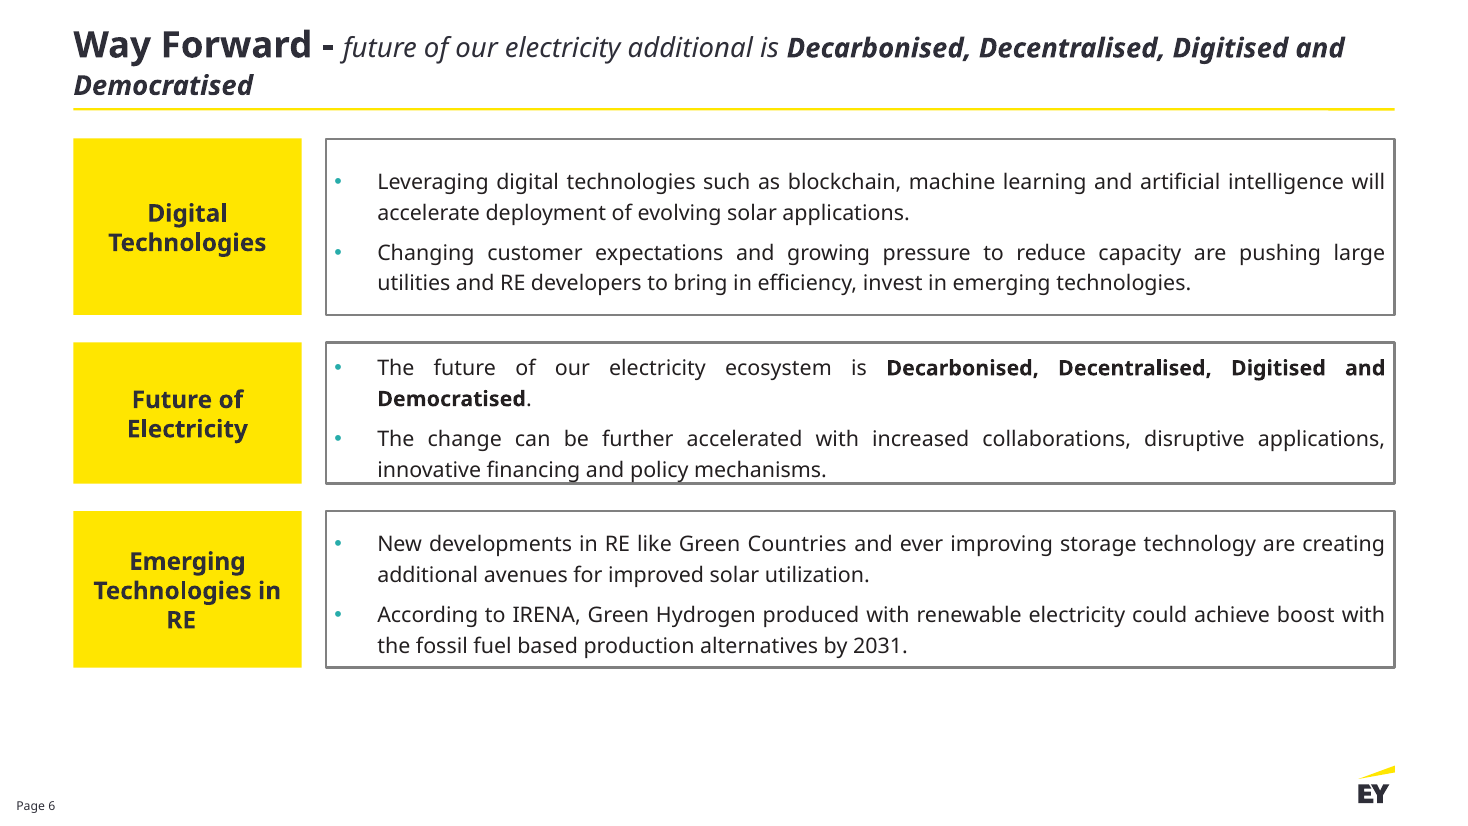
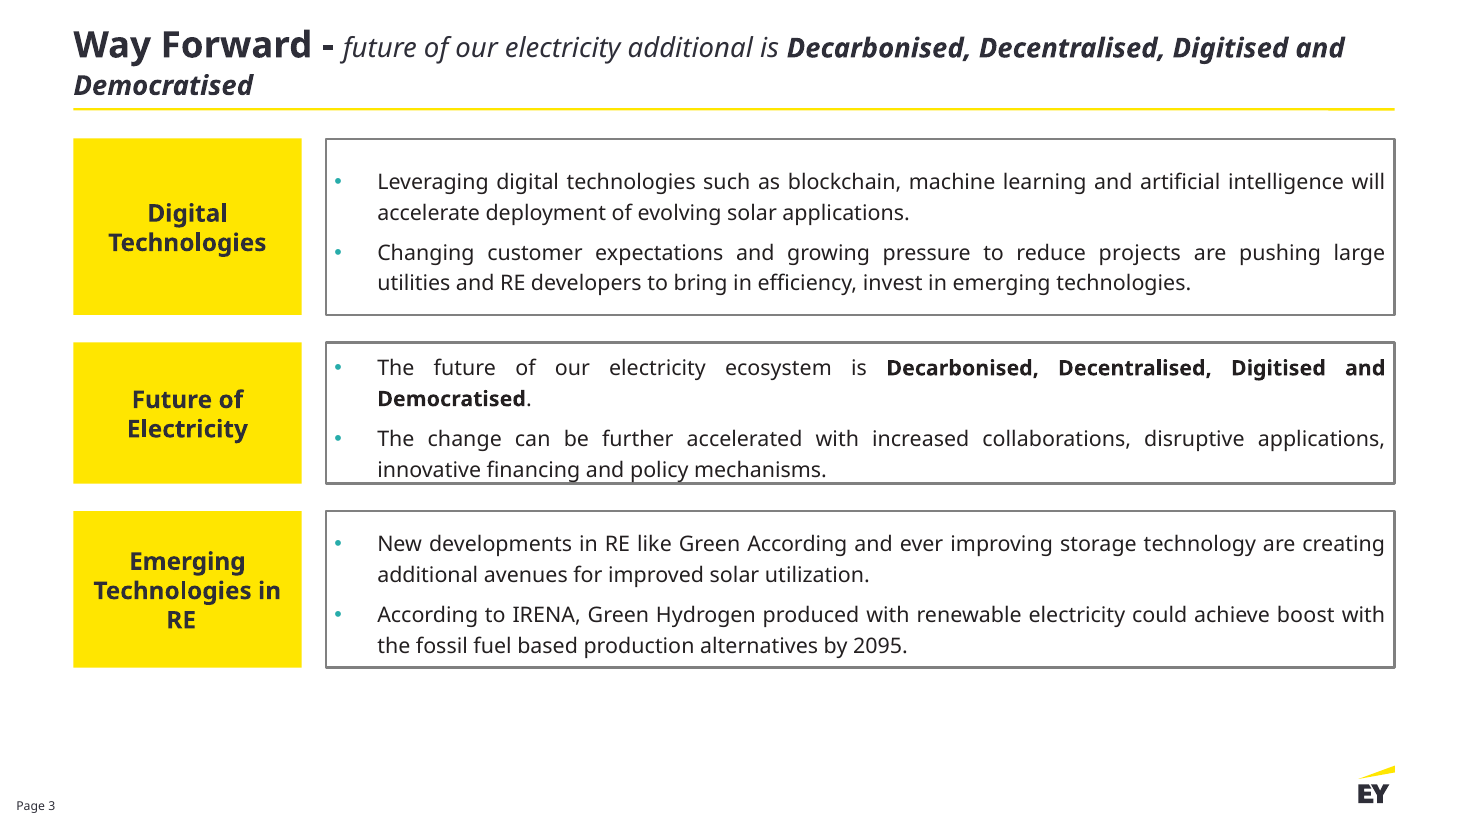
capacity: capacity -> projects
Green Countries: Countries -> According
2031: 2031 -> 2095
6: 6 -> 3
